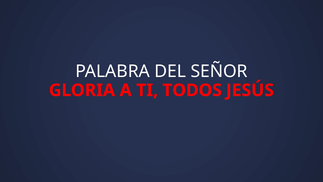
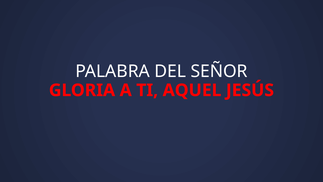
TODOS: TODOS -> AQUEL
